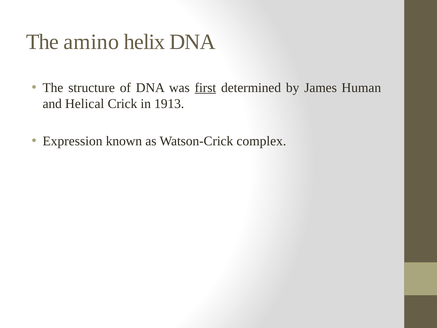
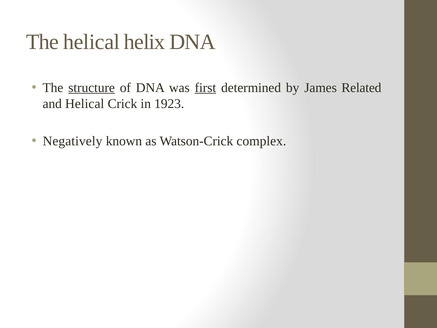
The amino: amino -> helical
structure underline: none -> present
Human: Human -> Related
1913: 1913 -> 1923
Expression: Expression -> Negatively
